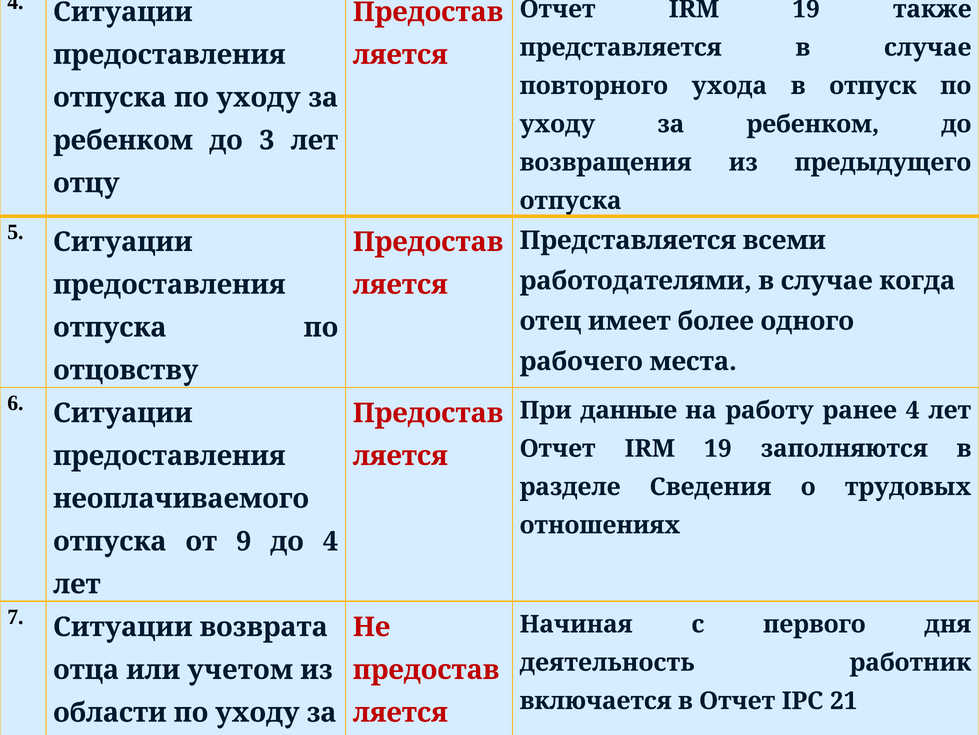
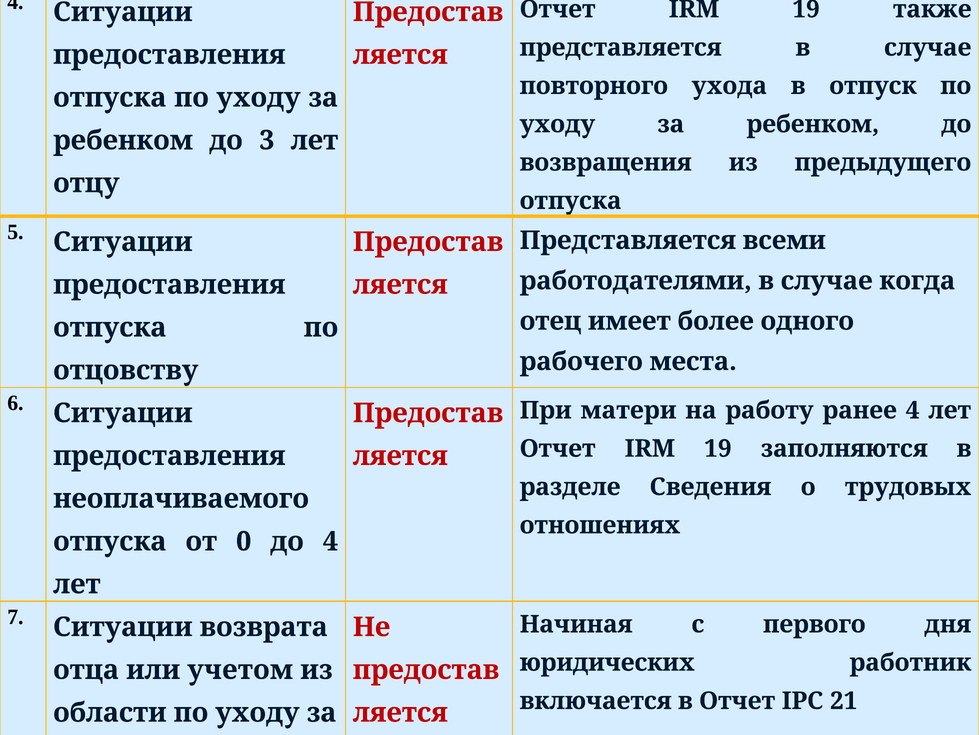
данные: данные -> матери
9: 9 -> 0
деятельность: деятельность -> юридических
